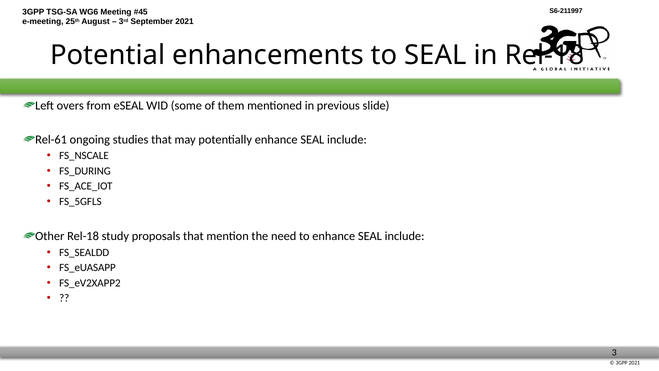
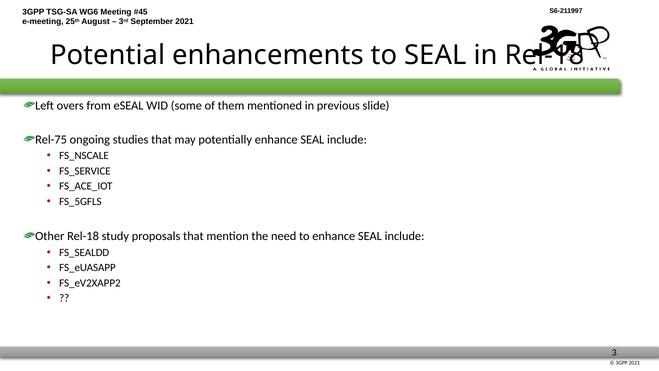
Rel-61: Rel-61 -> Rel-75
FS_DURING: FS_DURING -> FS_SERVICE
